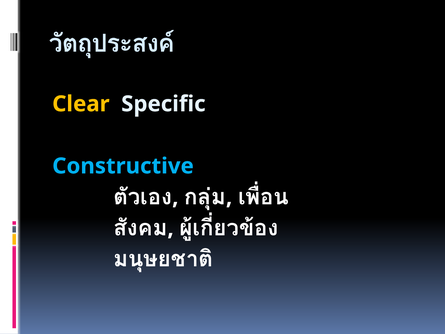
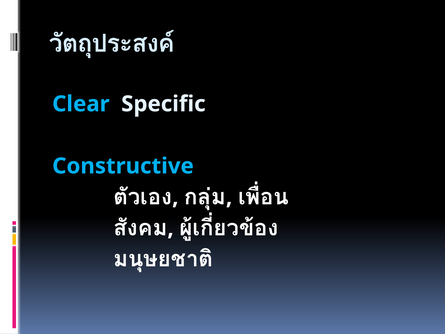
Clear colour: yellow -> light blue
